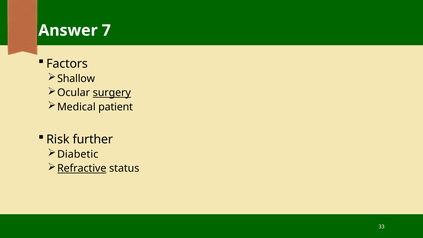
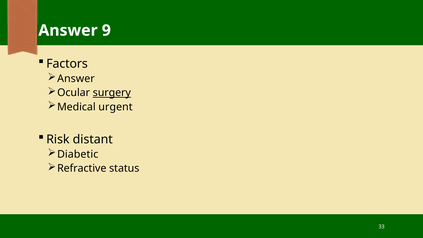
7: 7 -> 9
Shallow at (76, 79): Shallow -> Answer
patient: patient -> urgent
further: further -> distant
Refractive underline: present -> none
